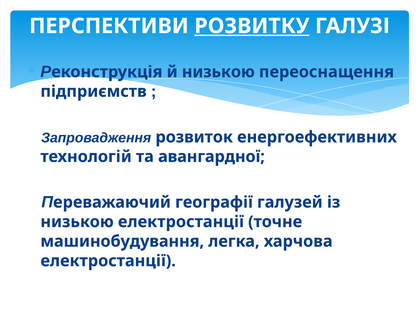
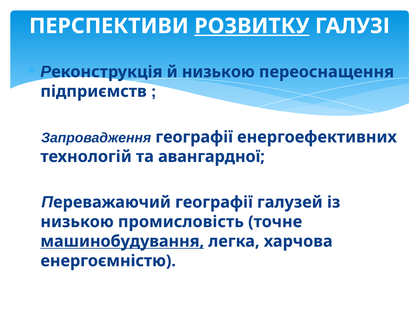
Запровадження розвиток: розвиток -> географії
низькою електростанції: електростанції -> промисловість
машинобудування underline: none -> present
електростанції at (108, 261): електростанції -> енергоємністю
